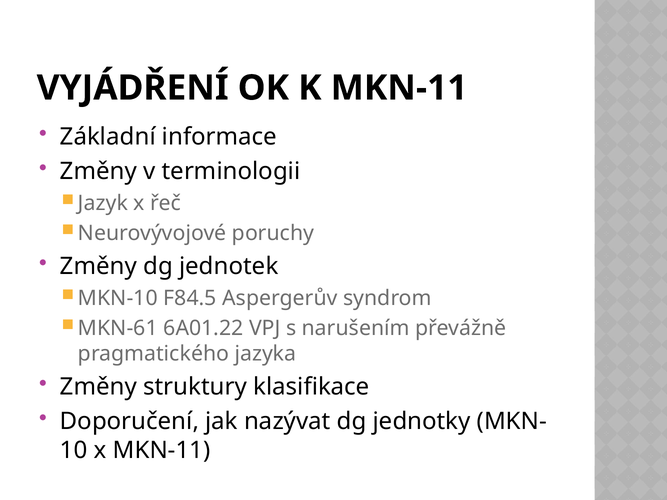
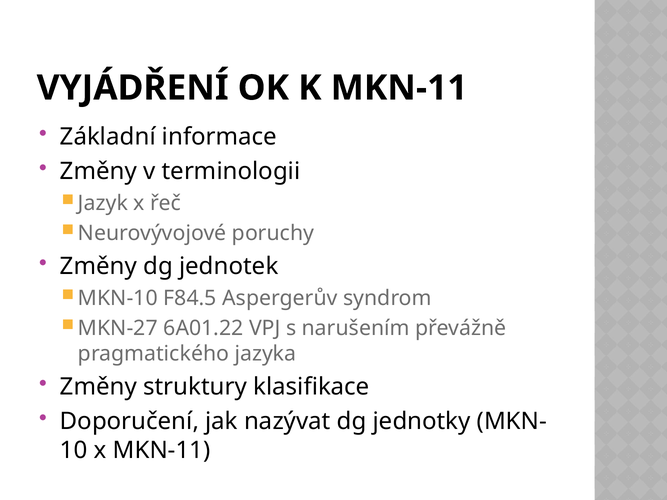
MKN-61: MKN-61 -> MKN-27
